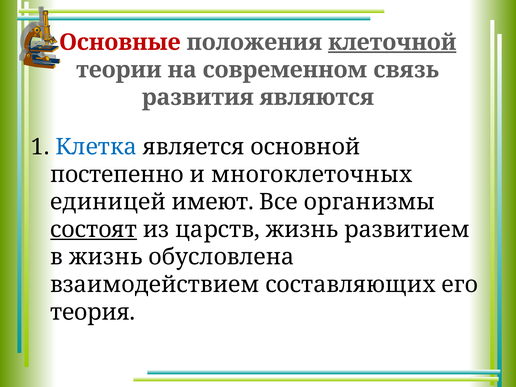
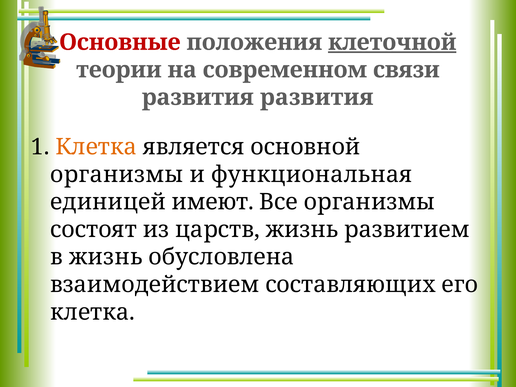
связь: связь -> связи
развития являются: являются -> развития
Клетка at (96, 147) colour: blue -> orange
постепенно at (117, 174): постепенно -> организмы
многоклеточных: многоклеточных -> функциональная
состоят underline: present -> none
теория at (93, 312): теория -> клетка
